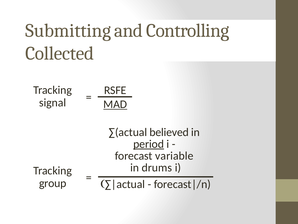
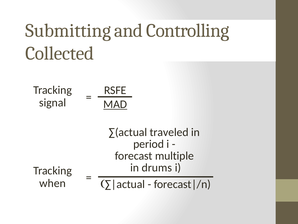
believed: believed -> traveled
period underline: present -> none
variable: variable -> multiple
group: group -> when
